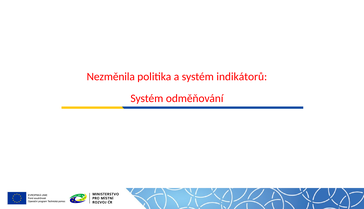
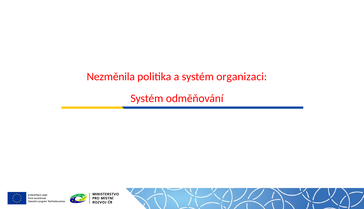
indikátorů: indikátorů -> organizaci
